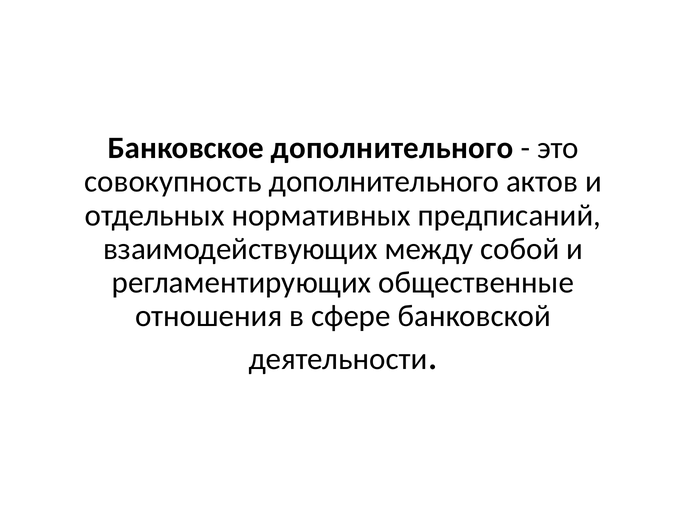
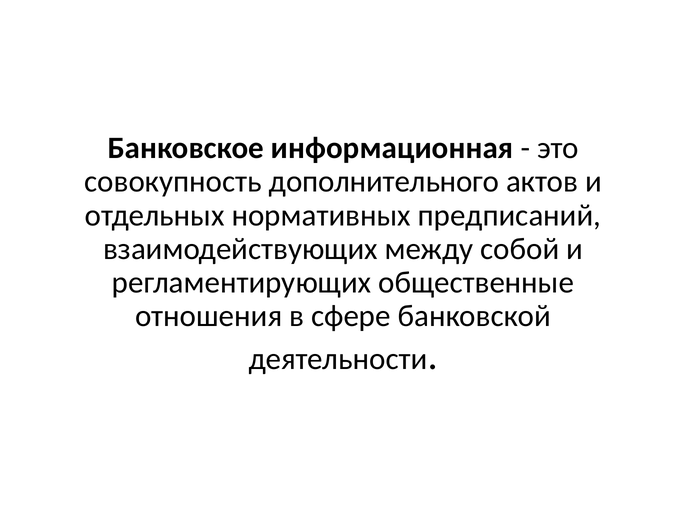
Банковское дополнительного: дополнительного -> информационная
